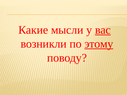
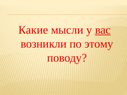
этому underline: present -> none
